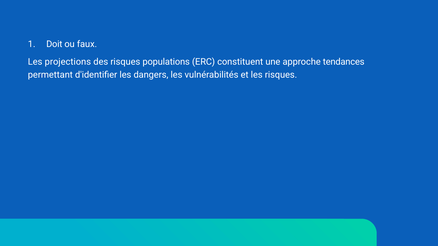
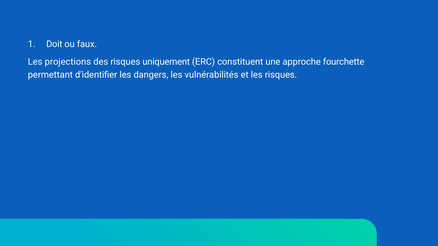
populations: populations -> uniquement
tendances: tendances -> fourchette
